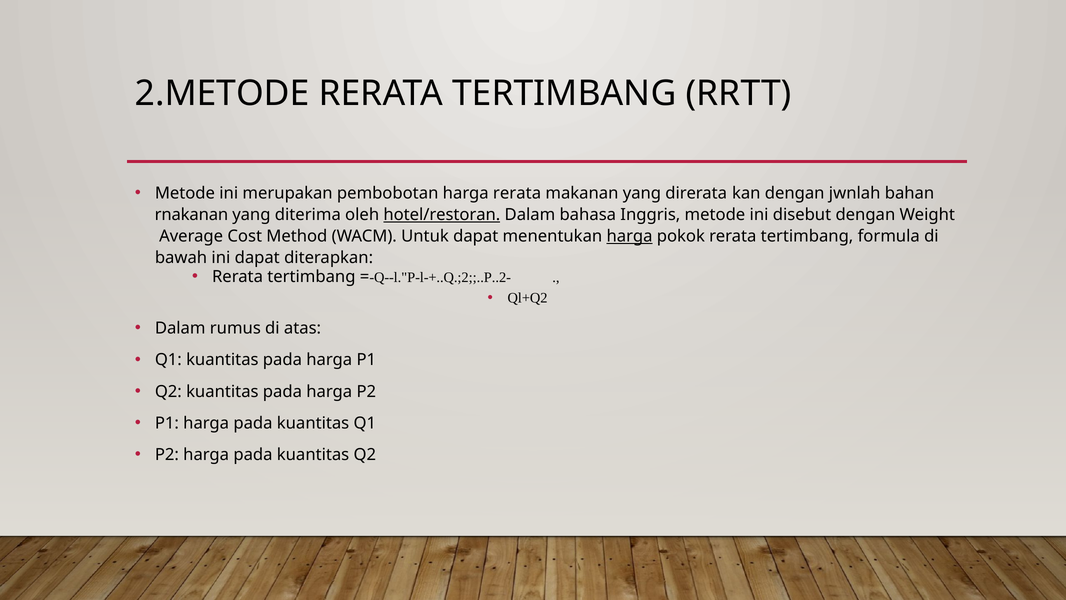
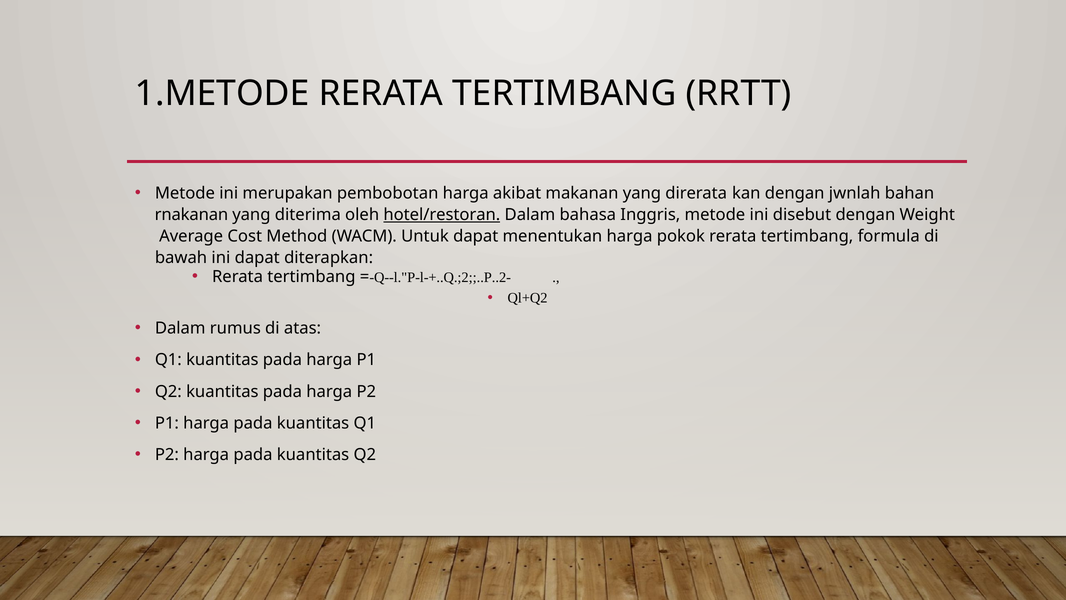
2.METODE: 2.METODE -> 1.METODE
harga rerata: rerata -> akibat
harga at (630, 236) underline: present -> none
